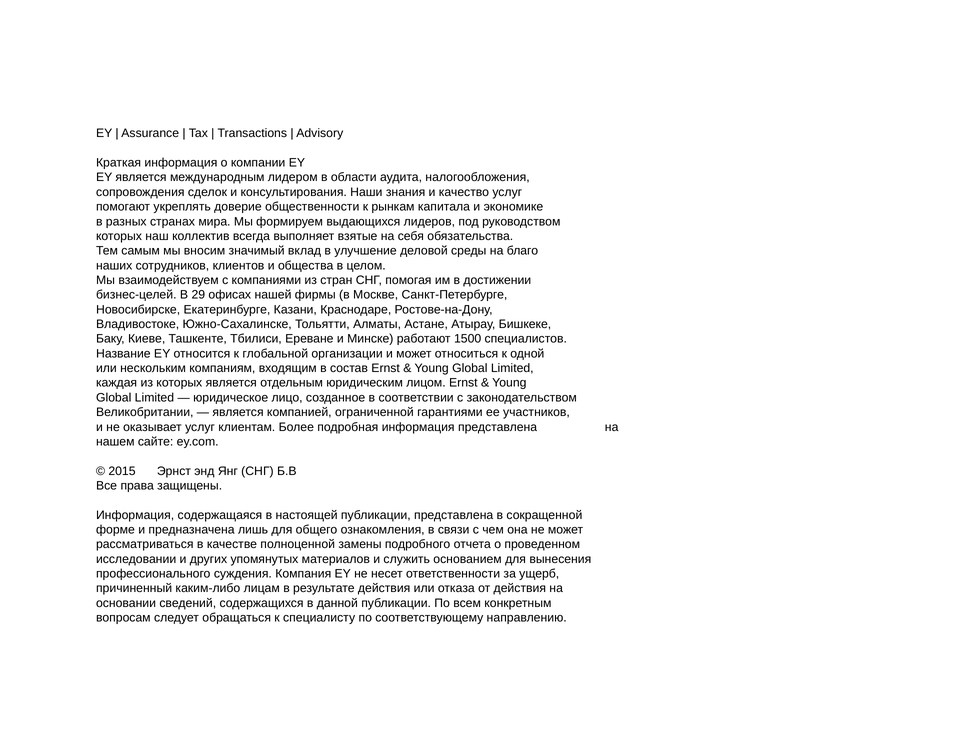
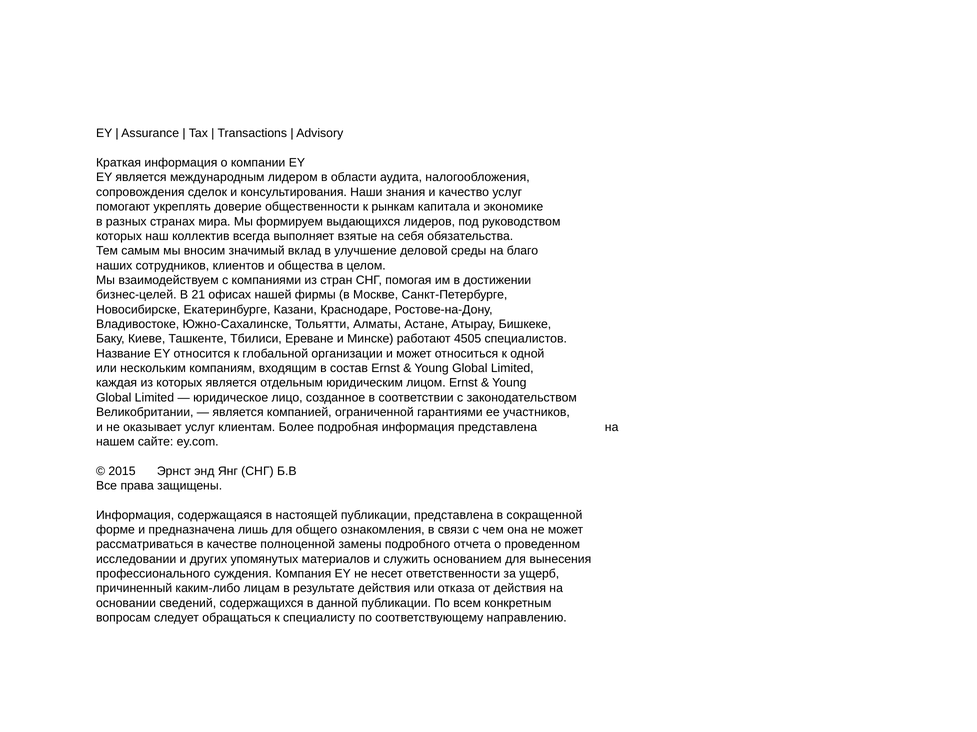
29: 29 -> 21
1500: 1500 -> 4505
